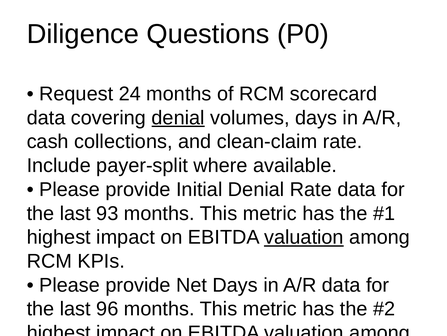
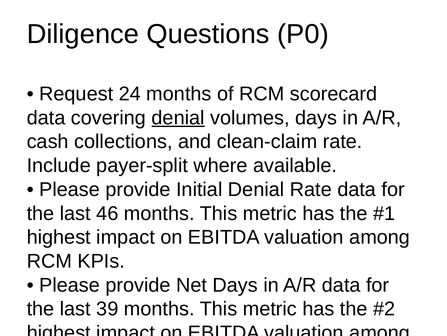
93: 93 -> 46
valuation at (304, 237) underline: present -> none
96: 96 -> 39
